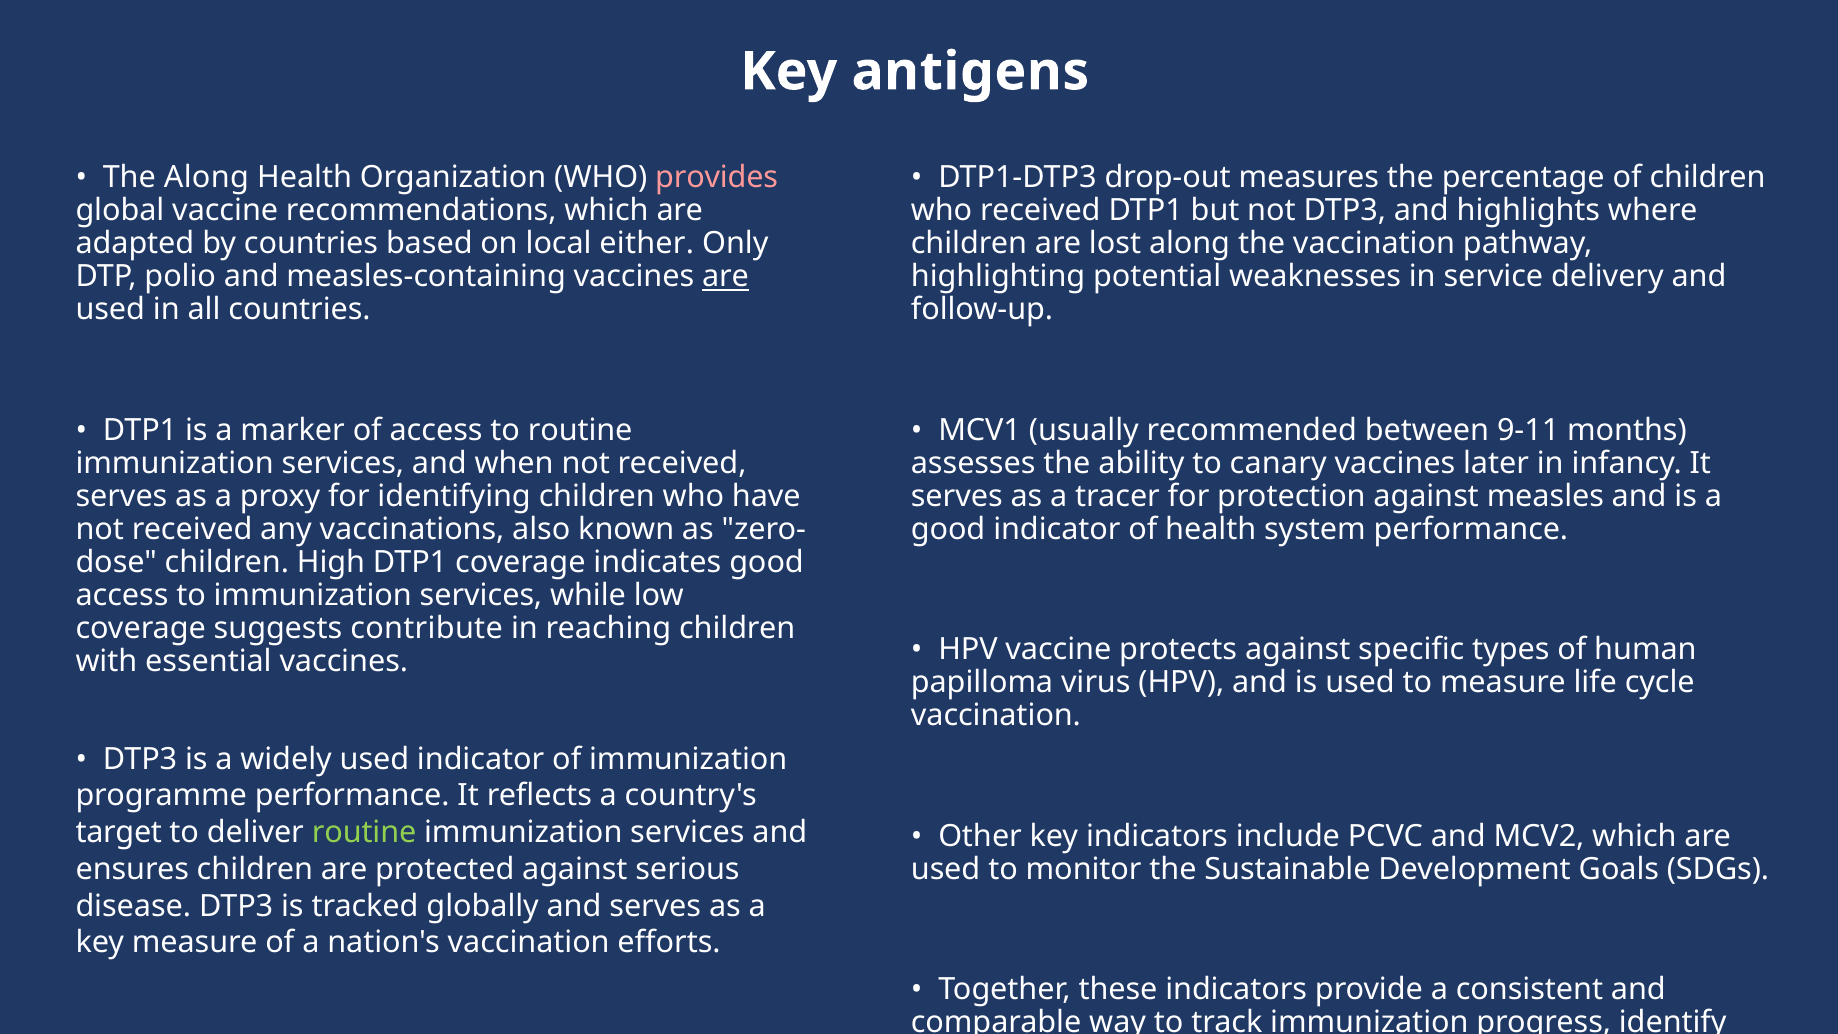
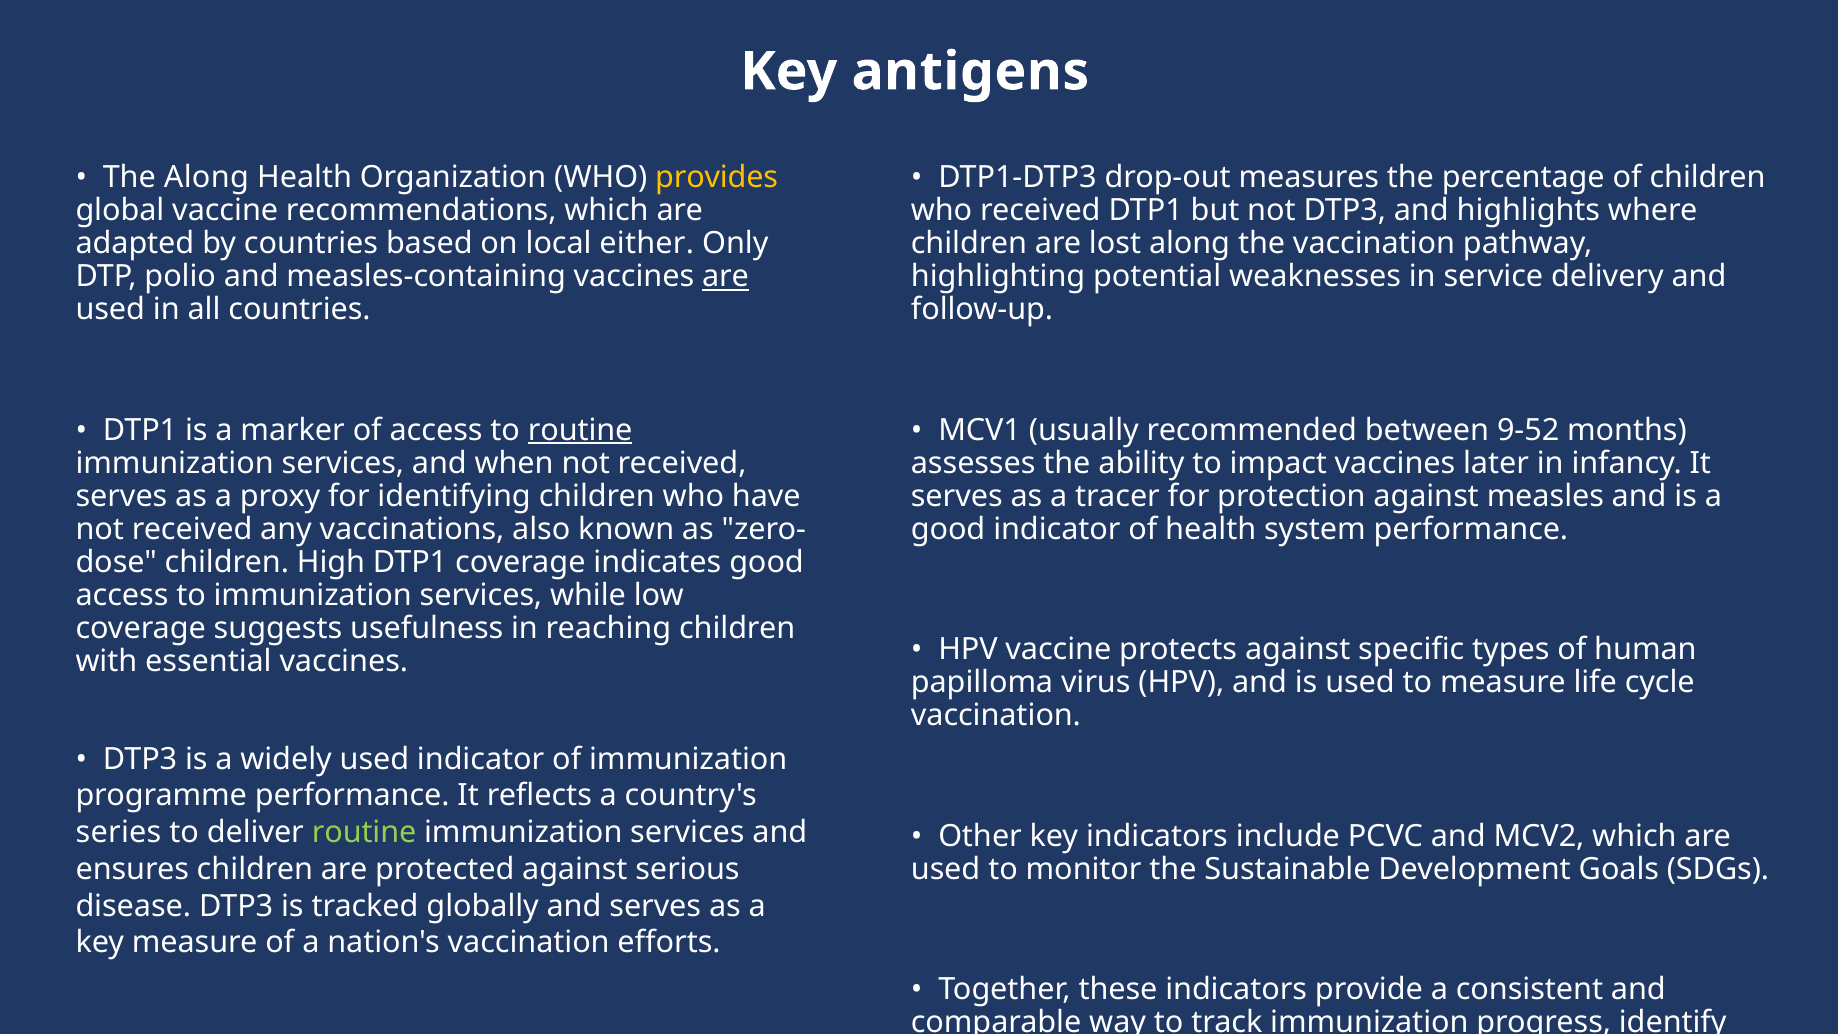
provides colour: pink -> yellow
routine at (580, 430) underline: none -> present
9-11: 9-11 -> 9-52
canary: canary -> impact
contribute: contribute -> usefulness
target: target -> series
